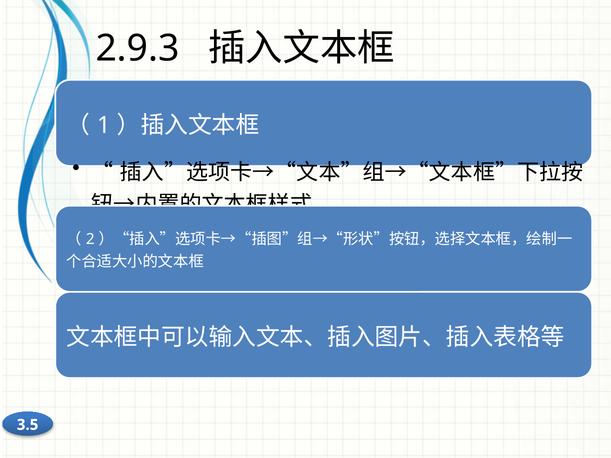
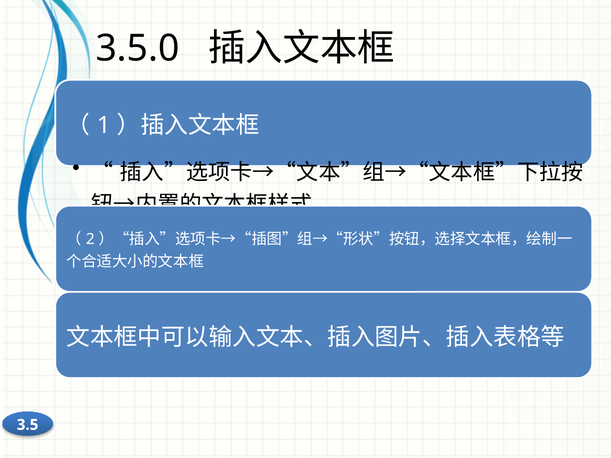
2.9.3: 2.9.3 -> 3.5.0
